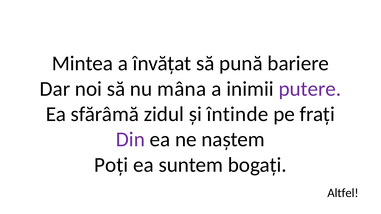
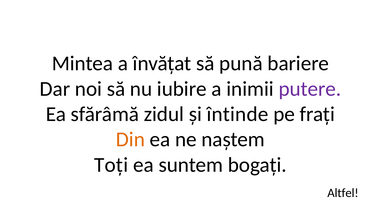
mâna: mâna -> iubire
Din colour: purple -> orange
Poți: Poți -> Toți
